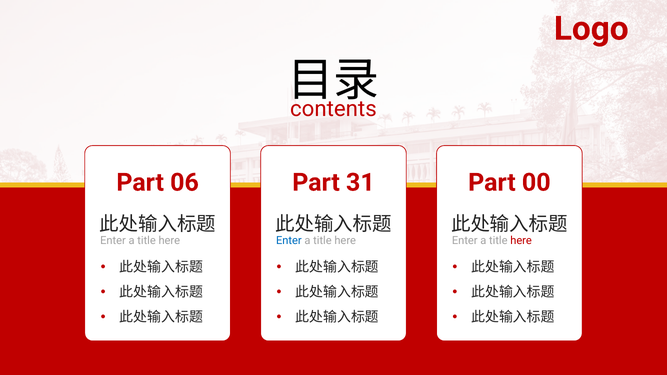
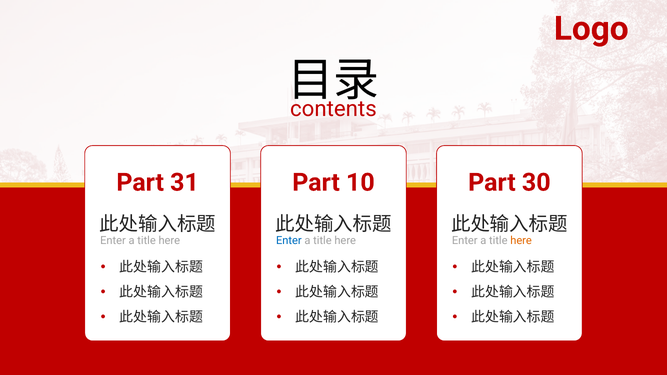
06: 06 -> 31
31: 31 -> 10
00: 00 -> 30
here at (521, 240) colour: red -> orange
